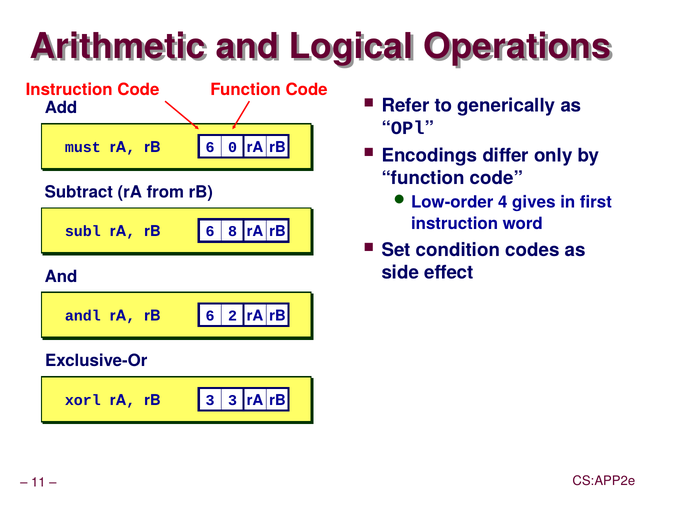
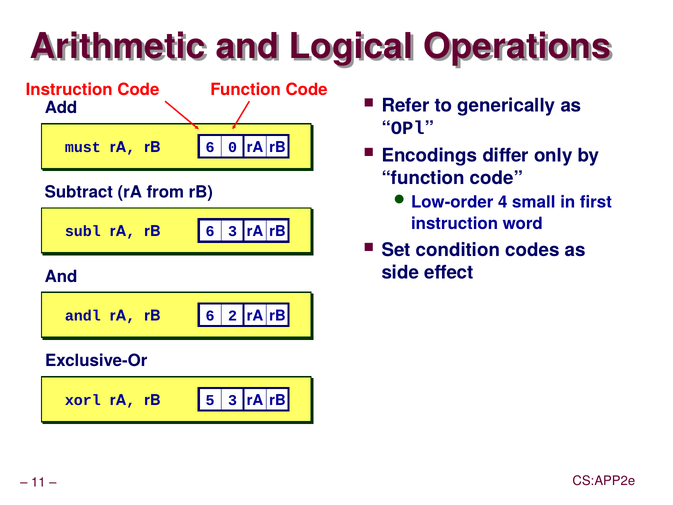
gives: gives -> small
6 8: 8 -> 3
rB 3: 3 -> 5
